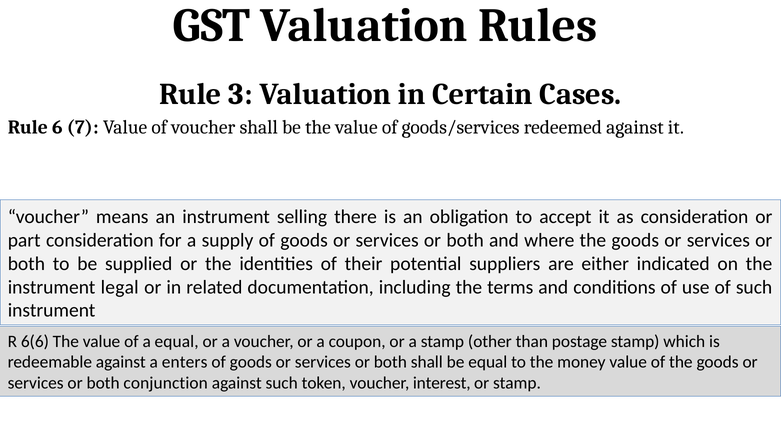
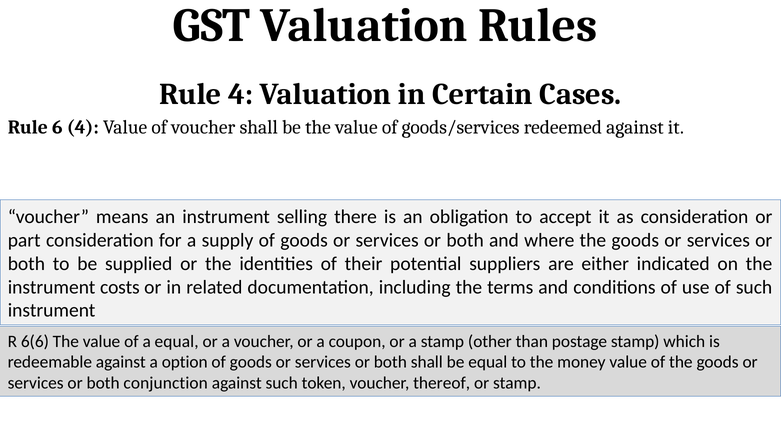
Rule 3: 3 -> 4
6 7: 7 -> 4
legal: legal -> costs
enters: enters -> option
interest: interest -> thereof
